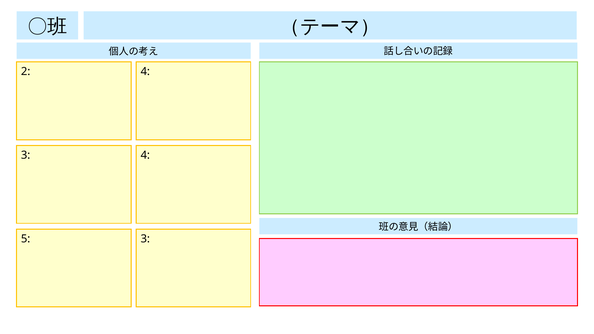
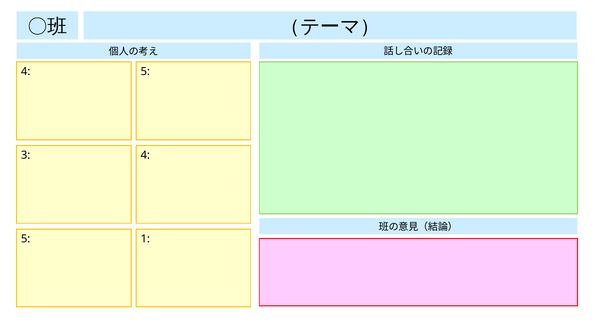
2 at (26, 72): 2 -> 4
4 at (145, 72): 4 -> 5
3 at (145, 239): 3 -> 1
